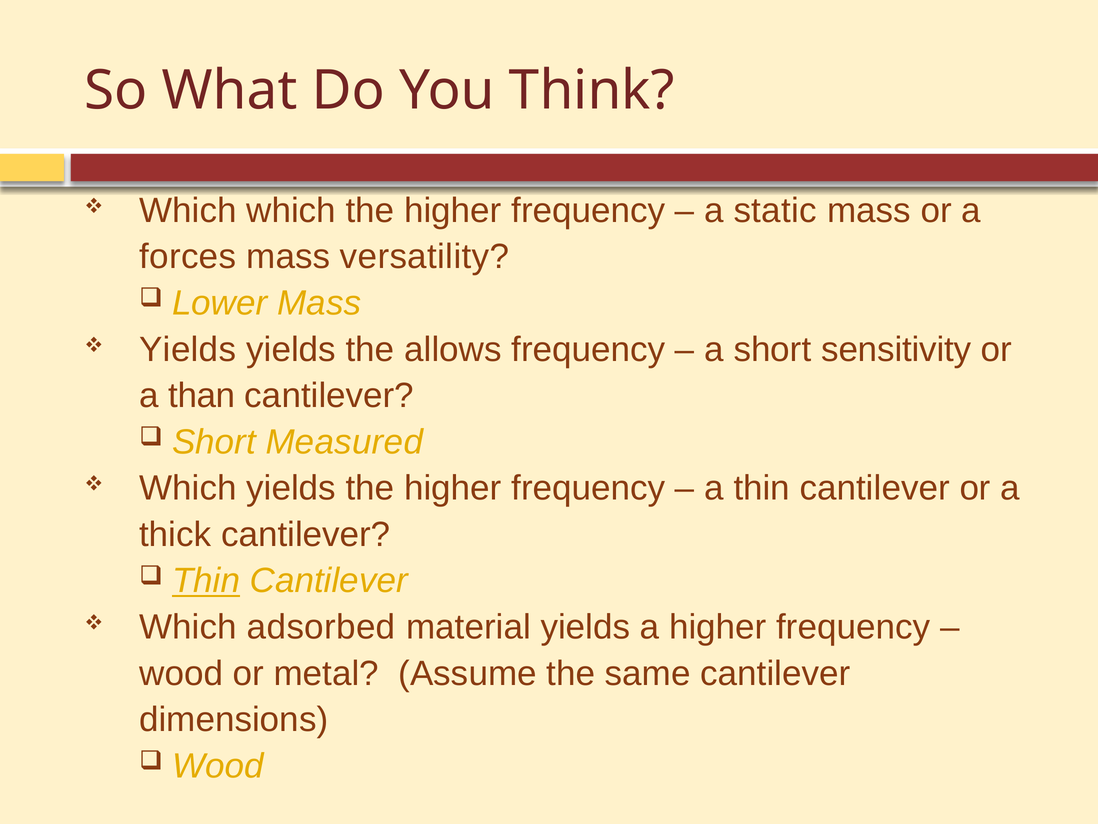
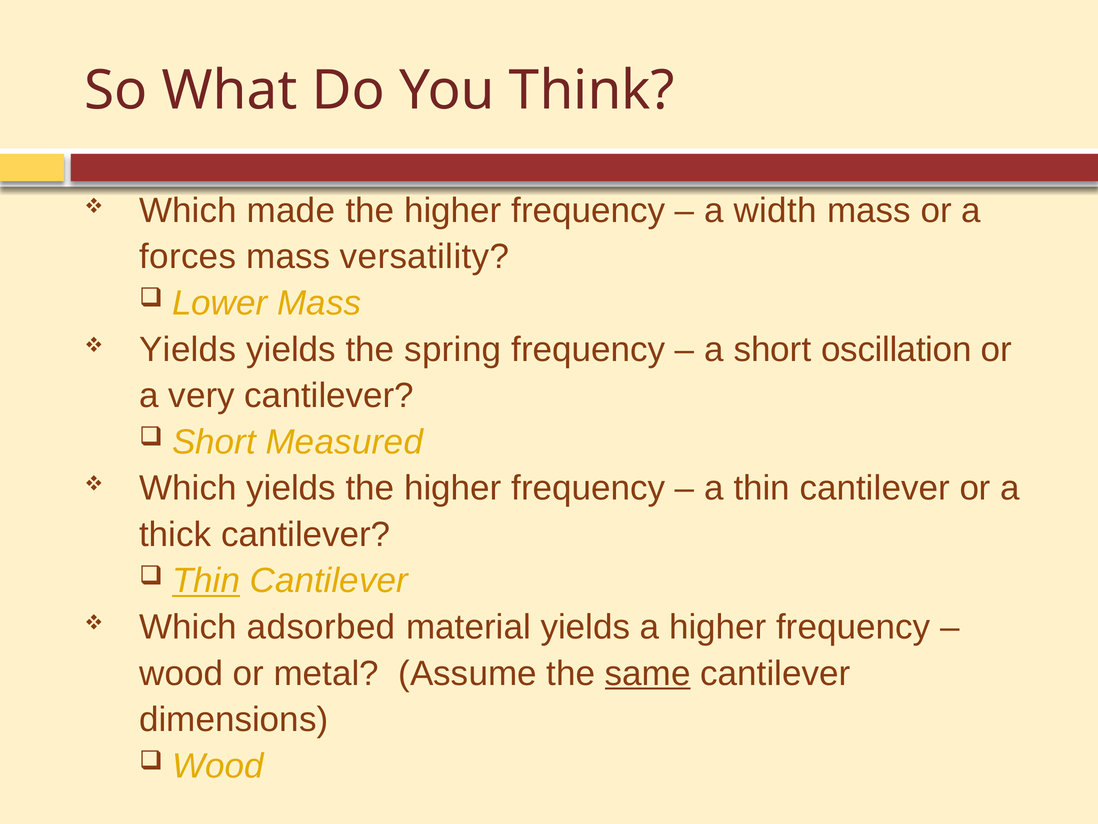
Which which: which -> made
static: static -> width
allows: allows -> spring
sensitivity: sensitivity -> oscillation
than: than -> very
same underline: none -> present
